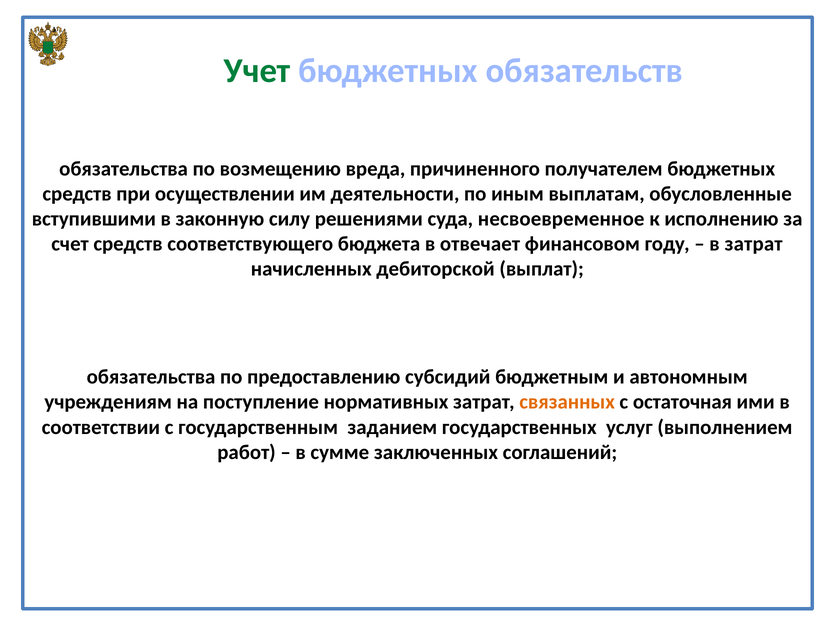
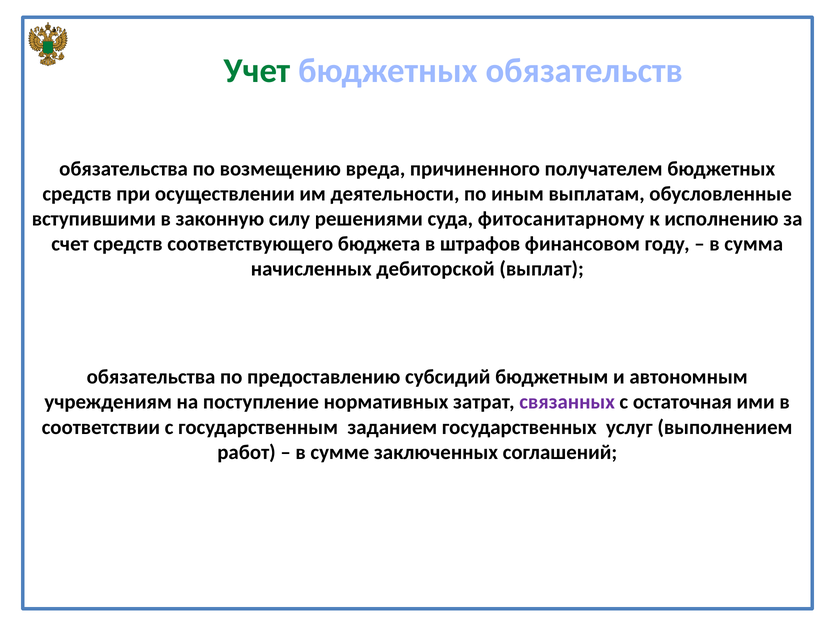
несвоевременное: несвоевременное -> фитосанитарному
отвечает: отвечает -> штрафов
в затрат: затрат -> сумма
связанных colour: orange -> purple
